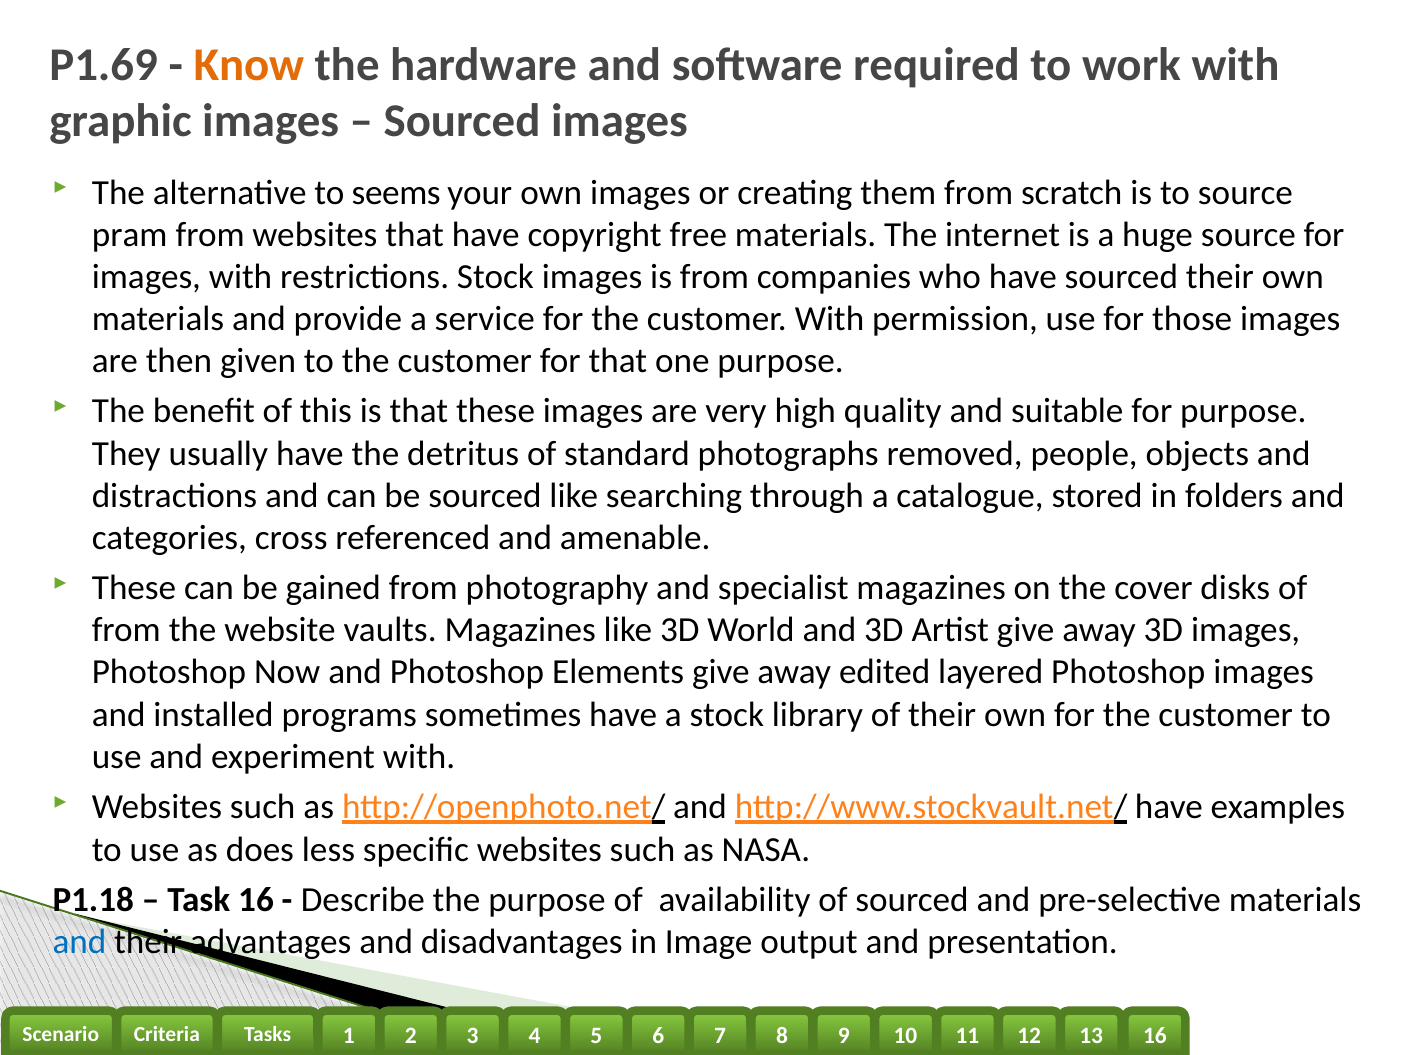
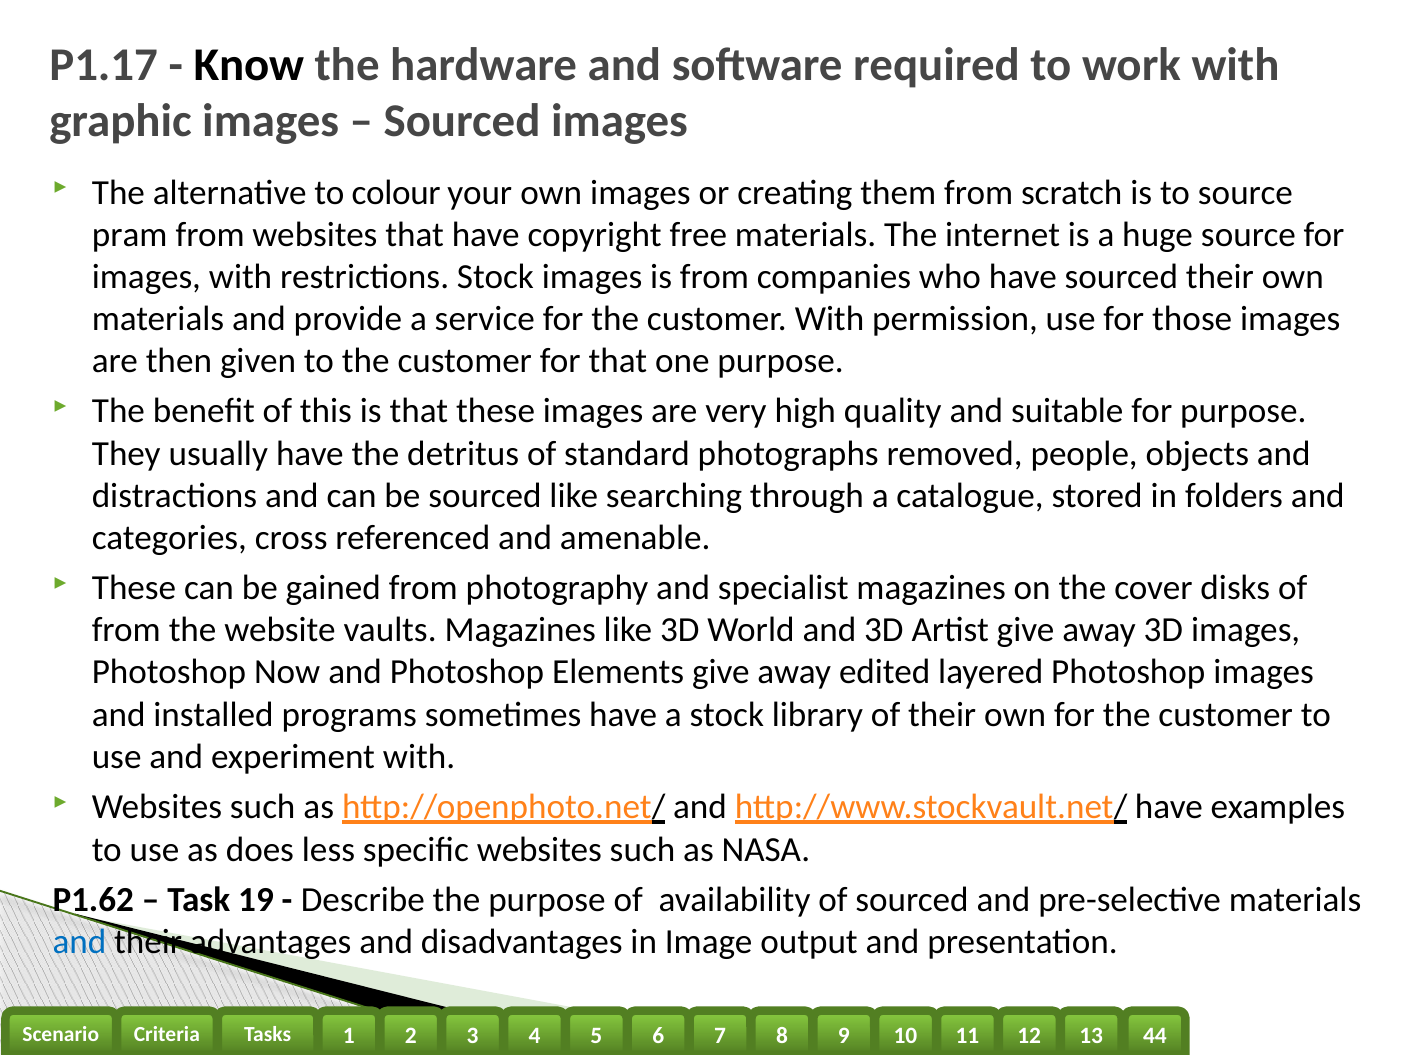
P1.69: P1.69 -> P1.17
Know colour: orange -> black
seems: seems -> colour
P1.18: P1.18 -> P1.62
Task 16: 16 -> 19
16 at (1155, 1036): 16 -> 44
